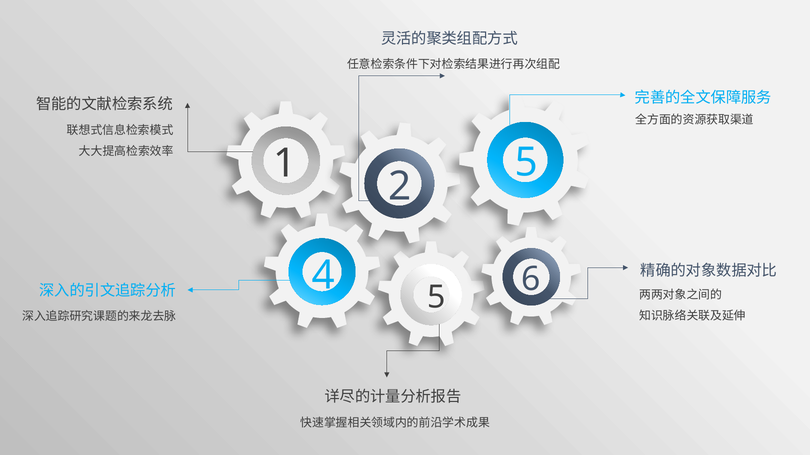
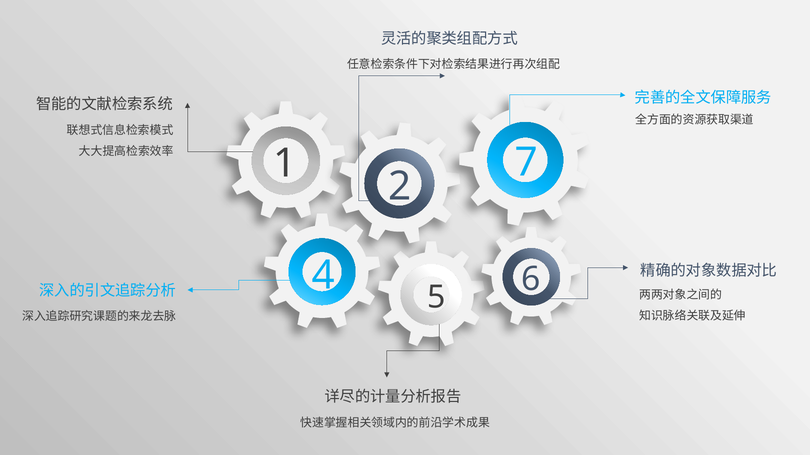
5 at (526, 163): 5 -> 7
